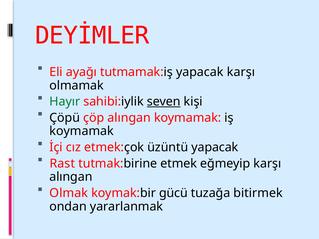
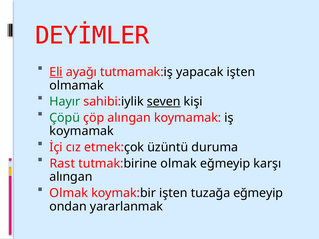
Eli underline: none -> present
yapacak karşı: karşı -> işten
Çöpü colour: black -> green
üzüntü yapacak: yapacak -> duruma
tutmak:birine etmek: etmek -> olmak
koymak:bir gücü: gücü -> işten
tuzağa bitirmek: bitirmek -> eğmeyip
